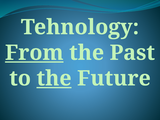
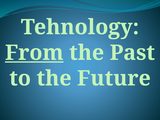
the at (54, 78) underline: present -> none
